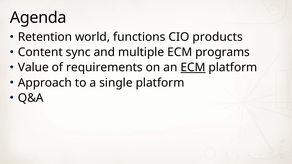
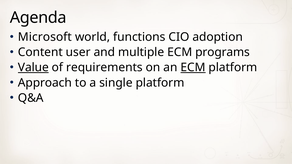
Retention: Retention -> Microsoft
products: products -> adoption
sync: sync -> user
Value underline: none -> present
